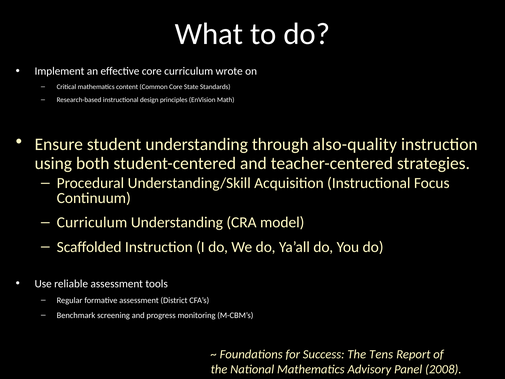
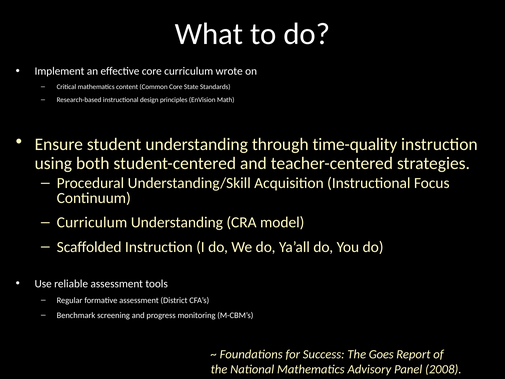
also-quality: also-quality -> time-quality
Tens: Tens -> Goes
